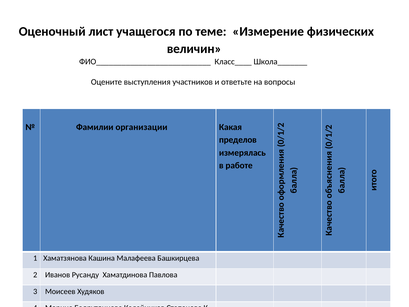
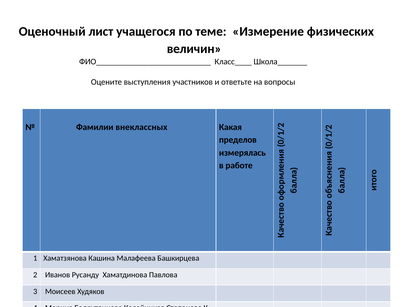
организации: организации -> внеклассных
